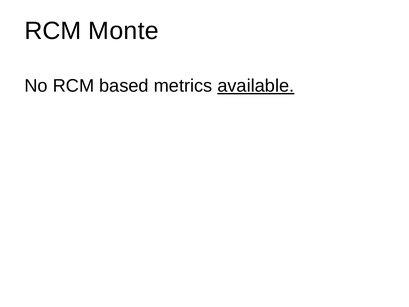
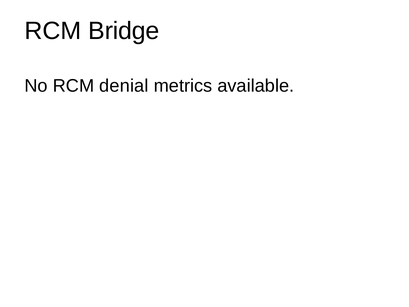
Monte: Monte -> Bridge
based: based -> denial
available underline: present -> none
